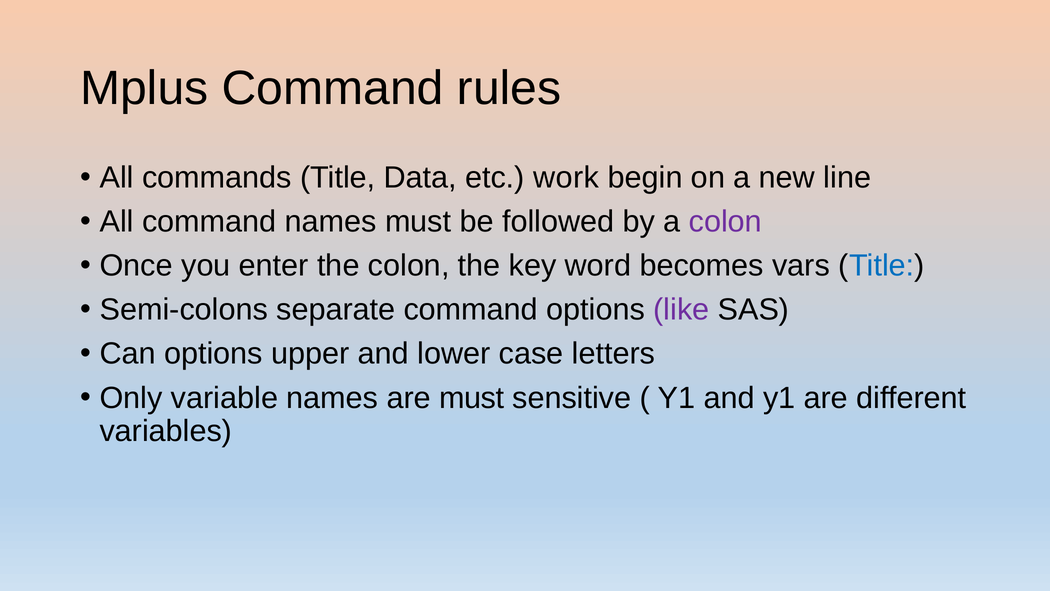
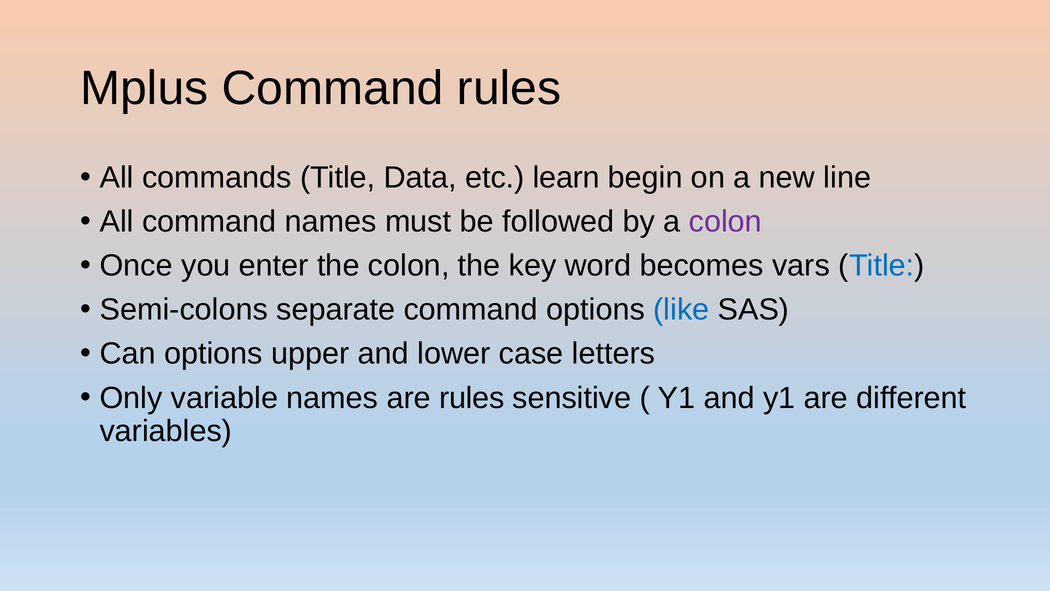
work: work -> learn
like colour: purple -> blue
are must: must -> rules
